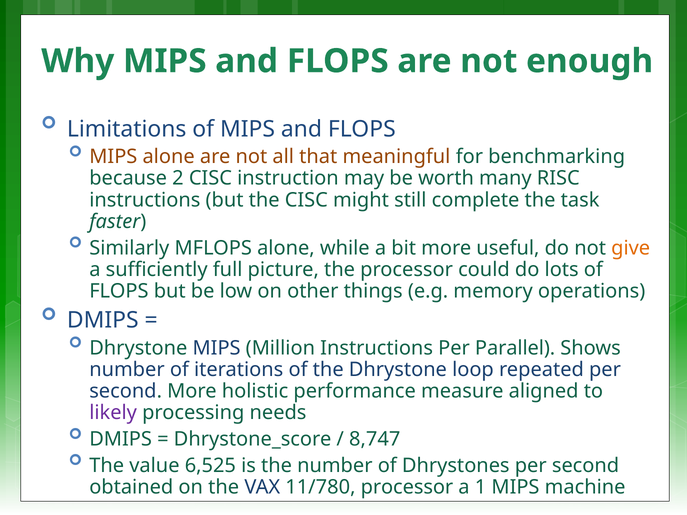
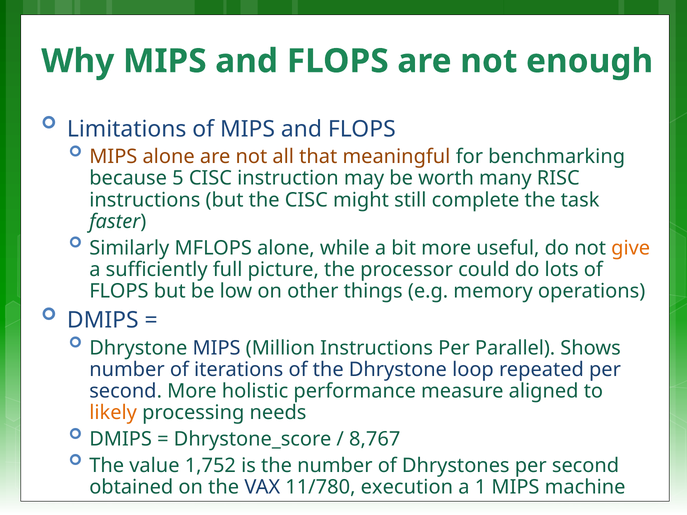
2: 2 -> 5
likely colour: purple -> orange
8,747: 8,747 -> 8,767
6,525: 6,525 -> 1,752
11/780 processor: processor -> execution
